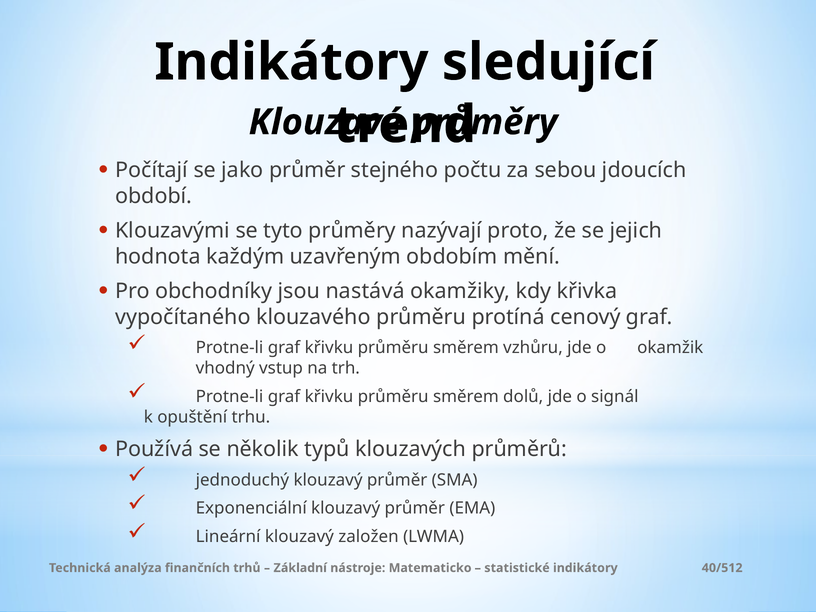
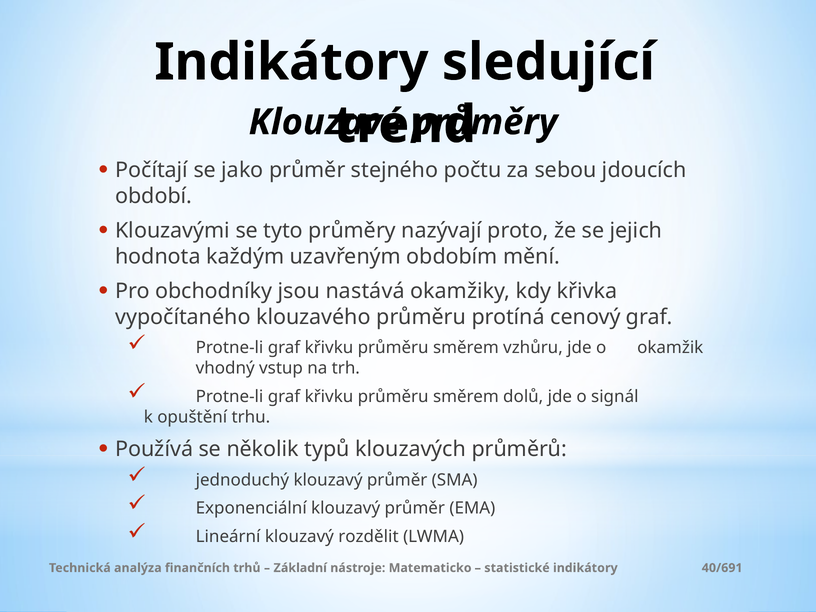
založen: založen -> rozdělit
40/512: 40/512 -> 40/691
